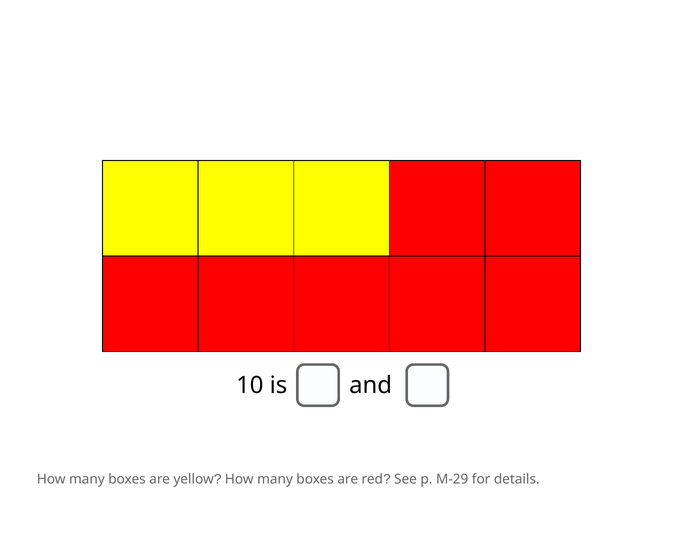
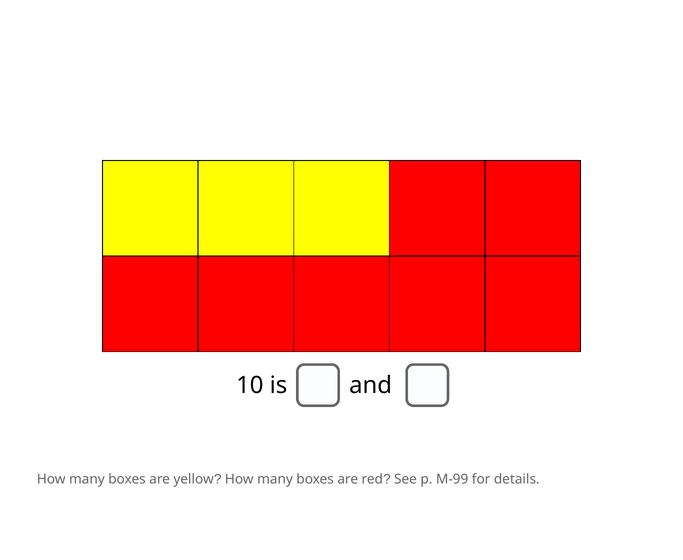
M-29: M-29 -> M-99
